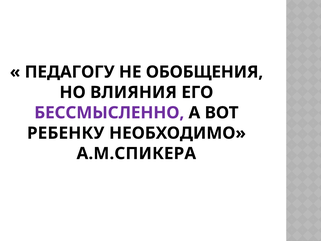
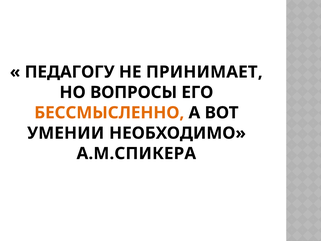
ОБОБЩЕНИЯ: ОБОБЩЕНИЯ -> ПРИНИМАЕТ
ВЛИЯНИЯ: ВЛИЯНИЯ -> ВОПРОСЫ
БЕССМЫСЛЕННО colour: purple -> orange
РЕБЕНКУ: РЕБЕНКУ -> УМЕНИИ
